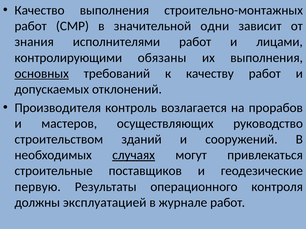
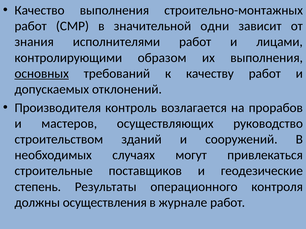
обязаны: обязаны -> образом
случаях underline: present -> none
первую: первую -> степень
эксплуатацией: эксплуатацией -> осуществления
